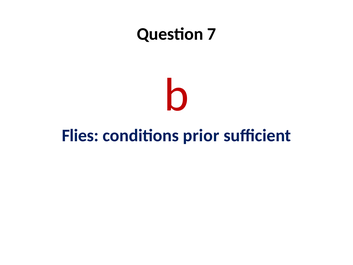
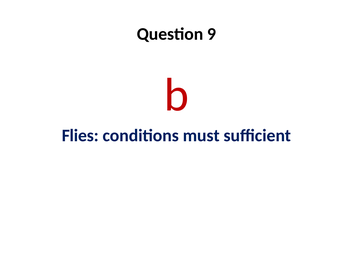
7: 7 -> 9
prior: prior -> must
